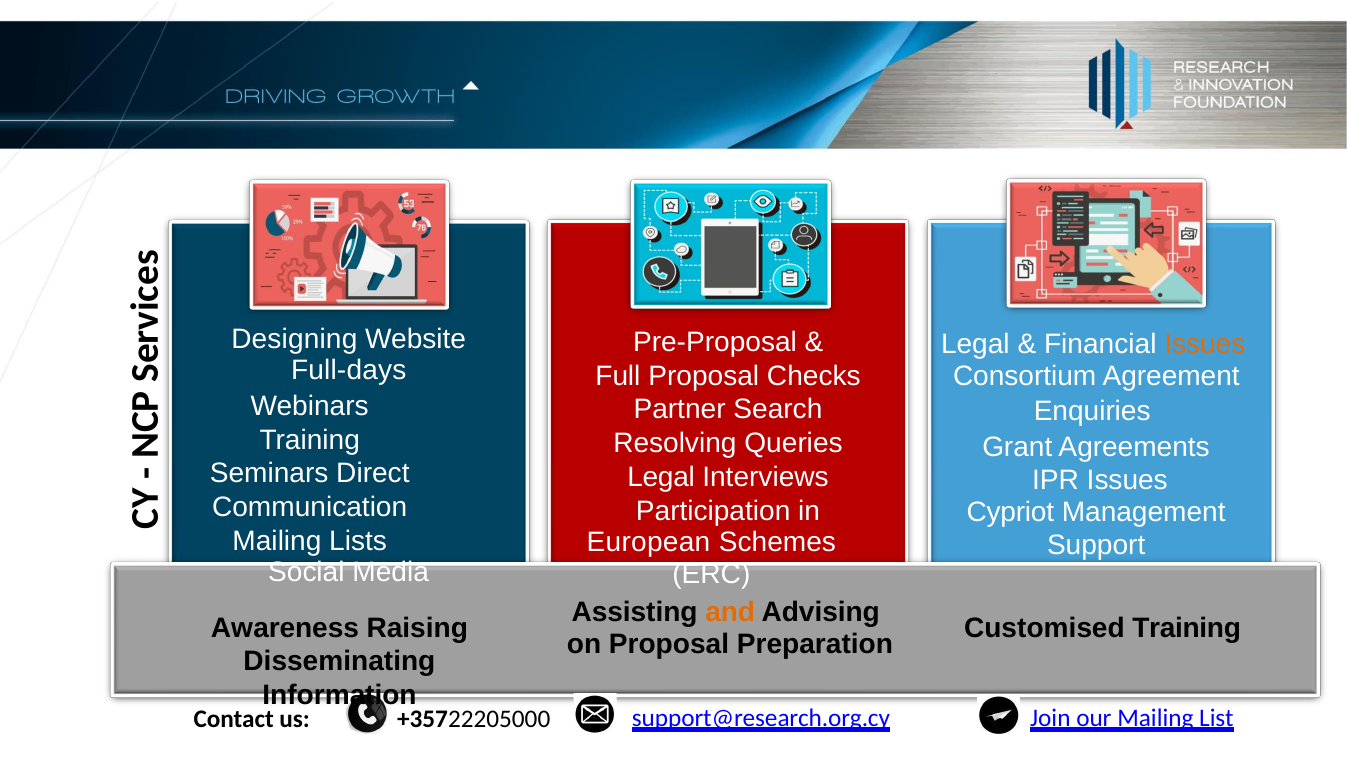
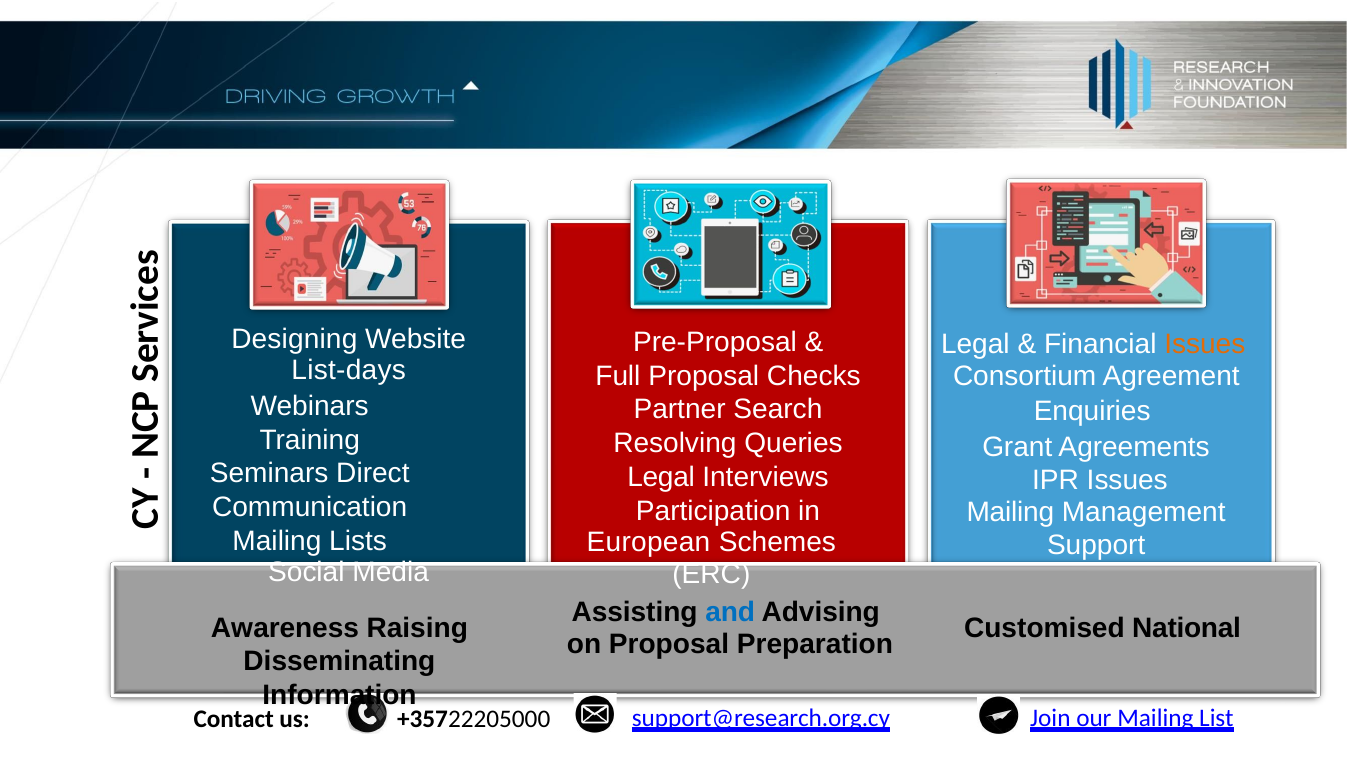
Full-days: Full-days -> List-days
Cypriot at (1010, 512): Cypriot -> Mailing
and colour: orange -> blue
Customised Training: Training -> National
